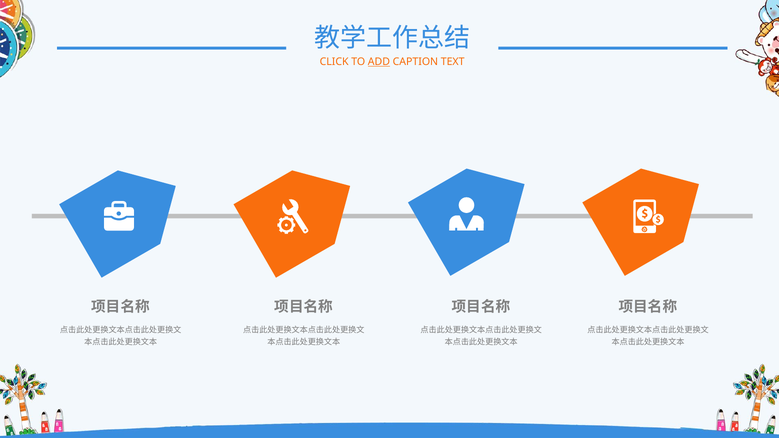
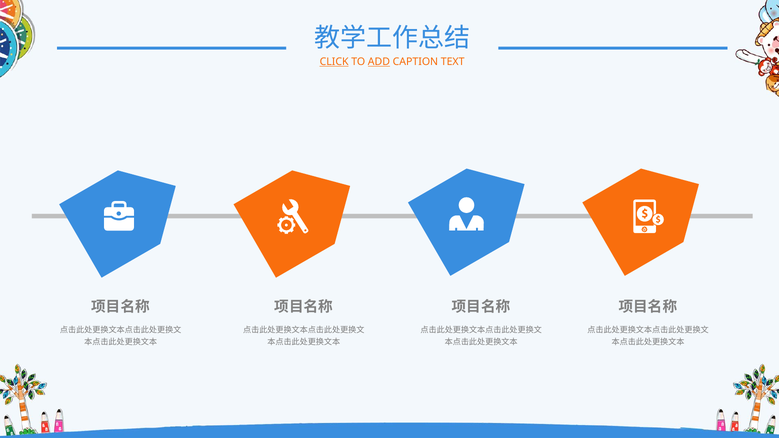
CLICK underline: none -> present
